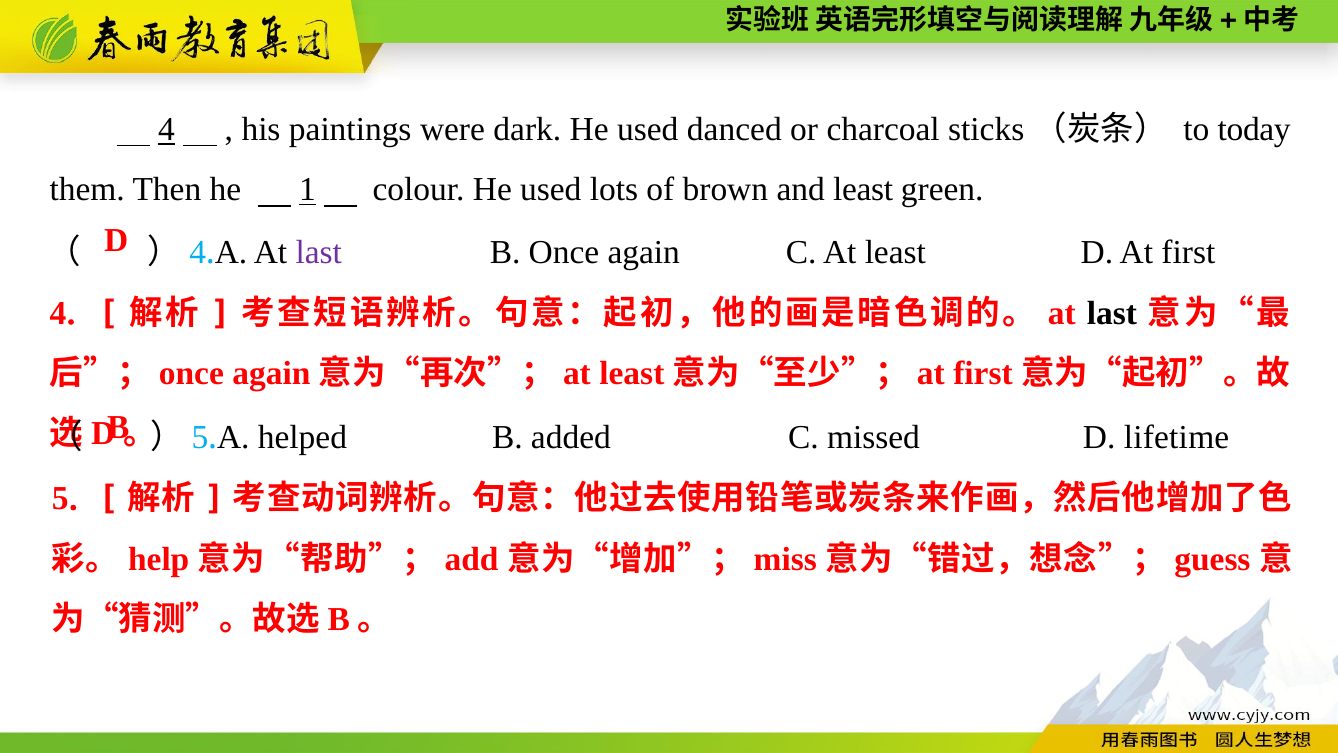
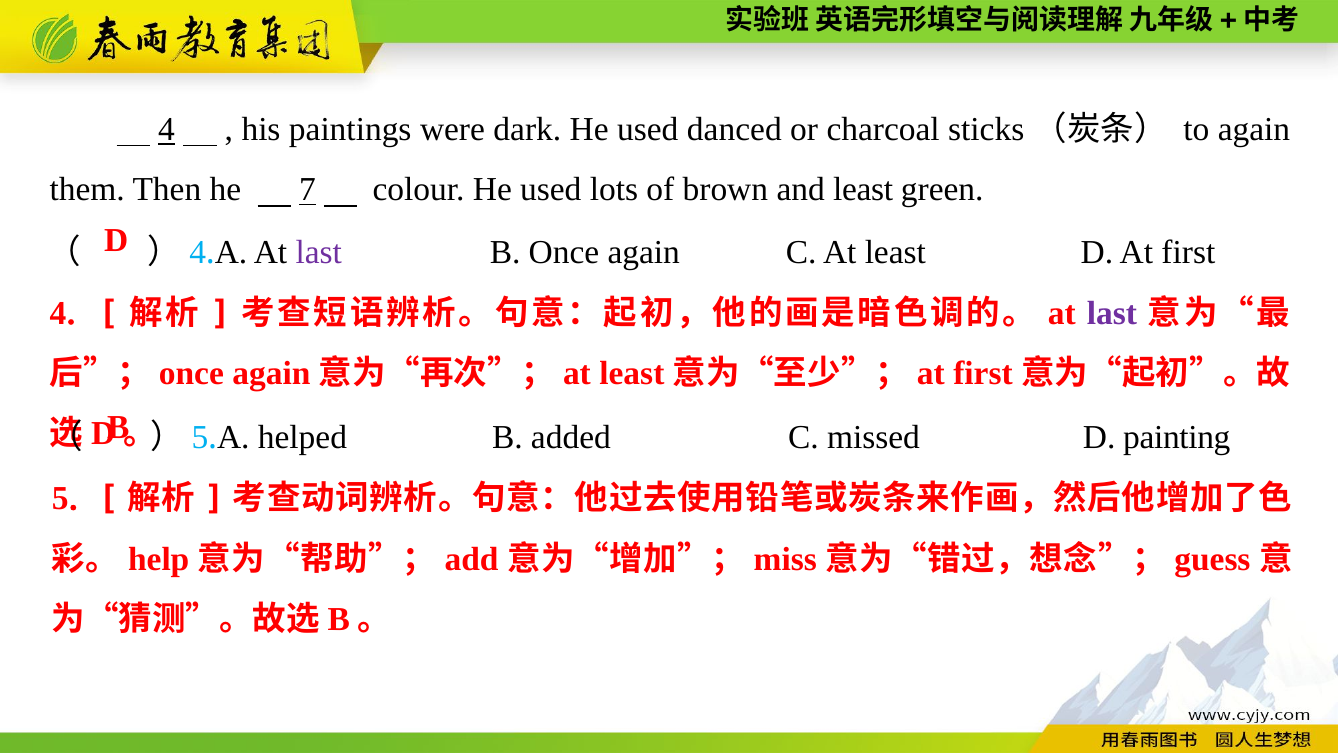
to today: today -> again
1: 1 -> 7
last at (1112, 313) colour: black -> purple
lifetime: lifetime -> painting
